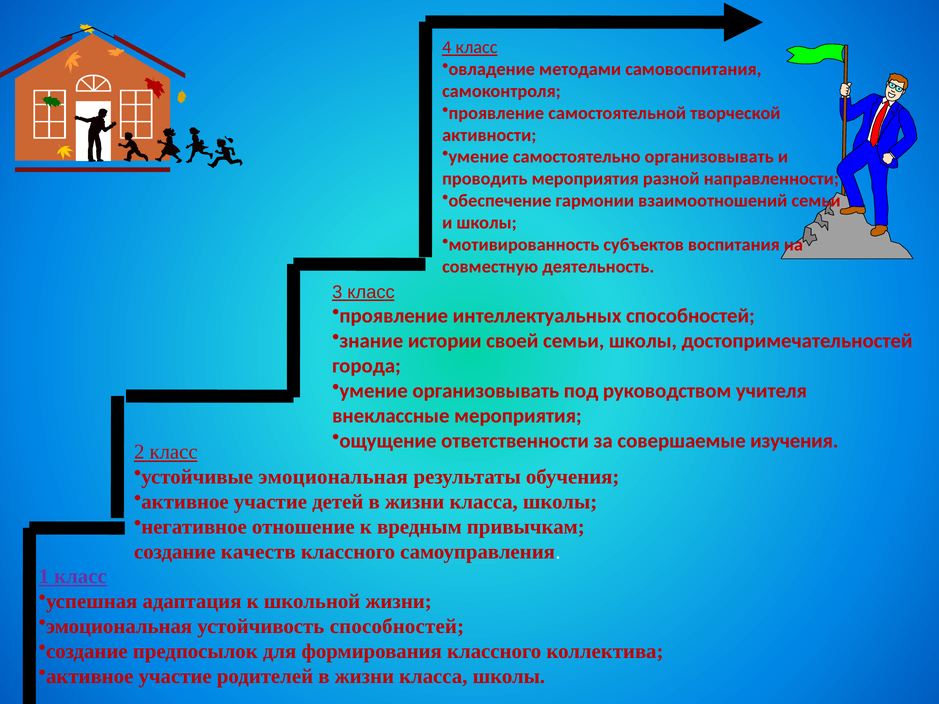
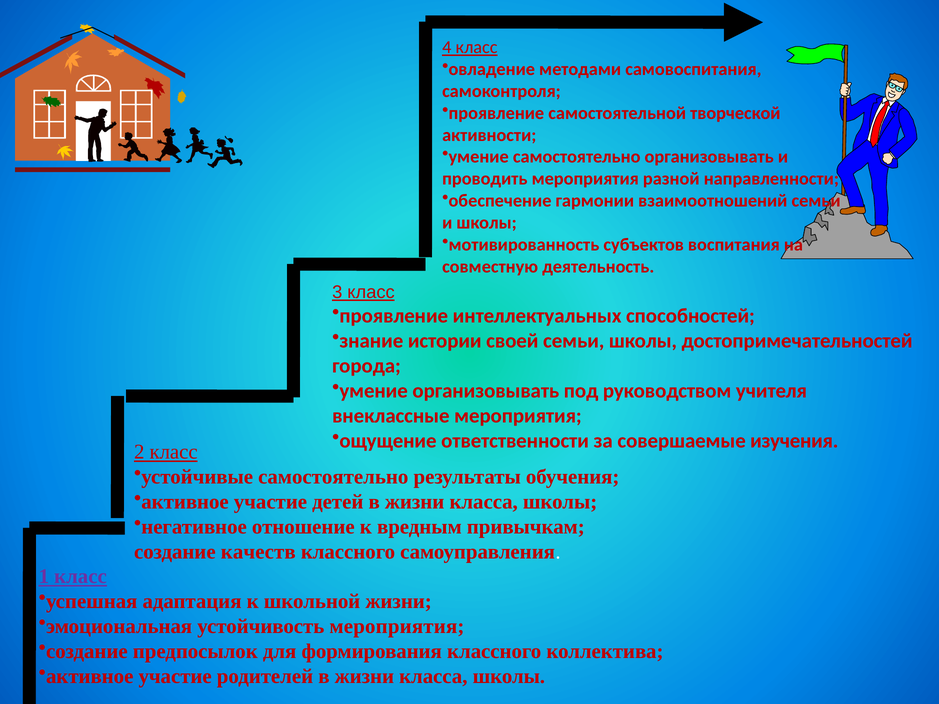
устойчивые эмоциональная: эмоциональная -> самостоятельно
устойчивость способностей: способностей -> мероприятия
